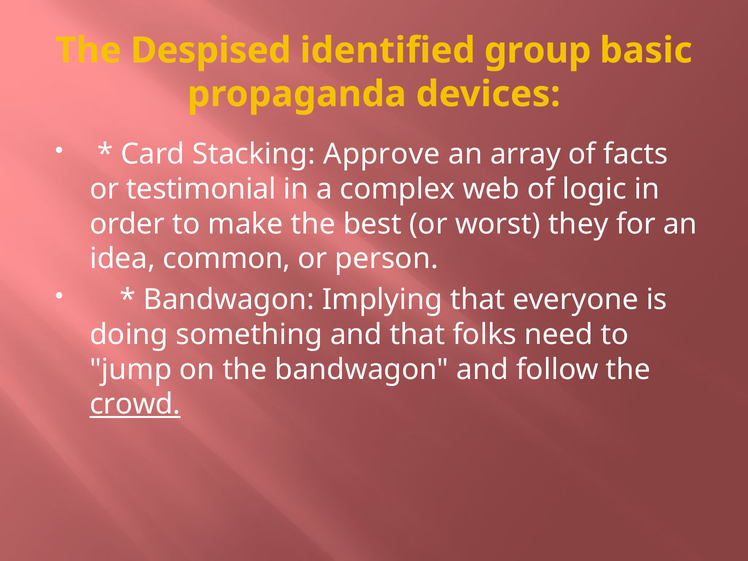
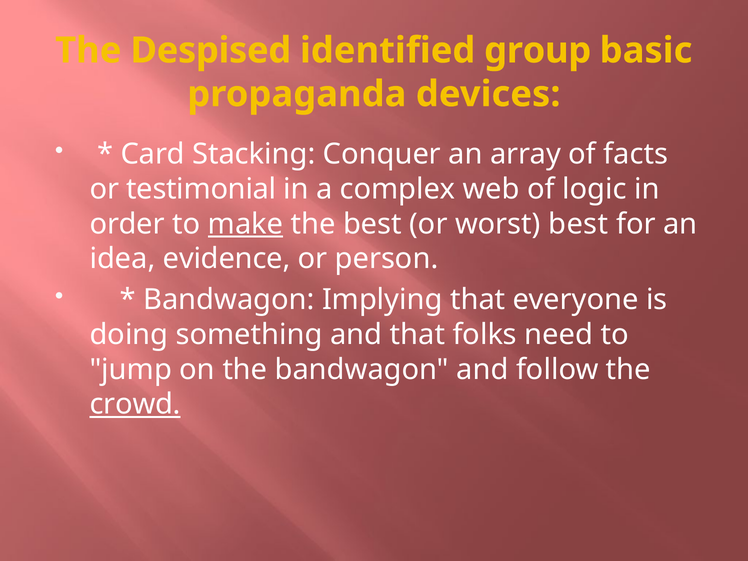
Approve: Approve -> Conquer
make underline: none -> present
worst they: they -> best
common: common -> evidence
